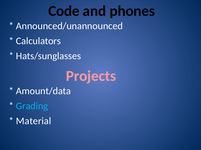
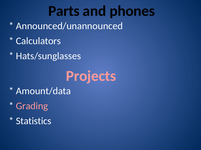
Code: Code -> Parts
Grading colour: light blue -> pink
Material: Material -> Statistics
